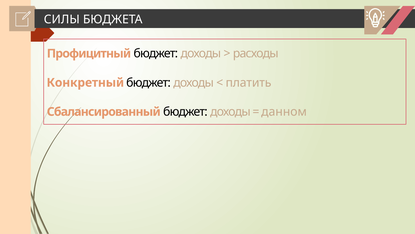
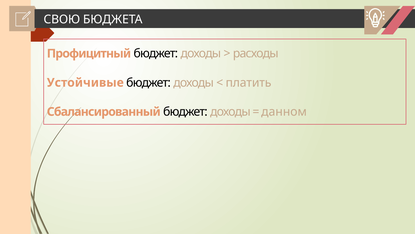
СИЛЫ: СИЛЫ -> СВОЮ
Конкретный: Конкретный -> Устойчивые
